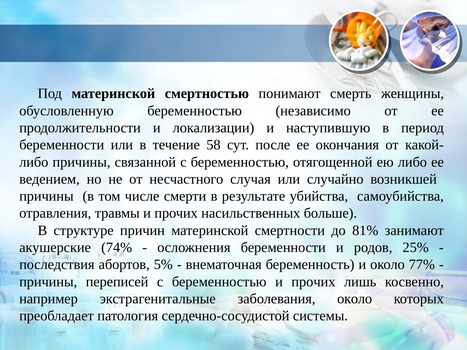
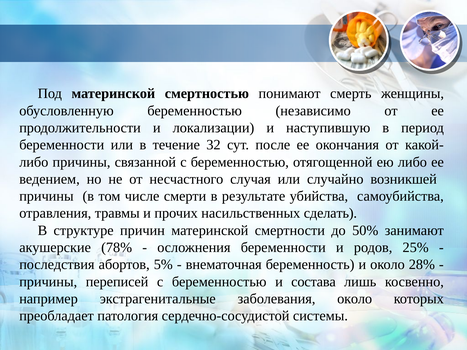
58: 58 -> 32
больше: больше -> сделать
81%: 81% -> 50%
74%: 74% -> 78%
77%: 77% -> 28%
беременностью и прочих: прочих -> состава
